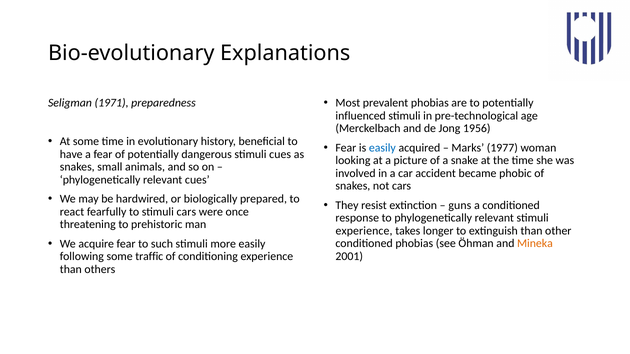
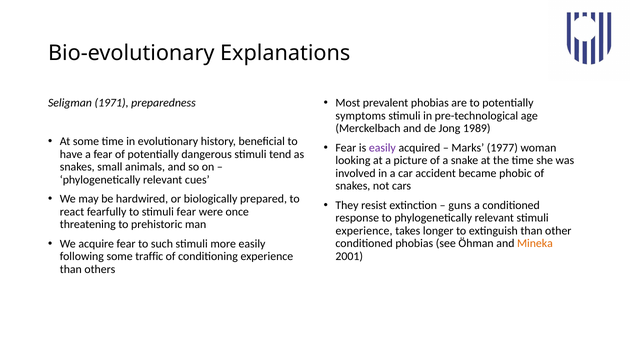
influenced: influenced -> symptoms
1956: 1956 -> 1989
easily at (382, 148) colour: blue -> purple
stimuli cues: cues -> tend
stimuli cars: cars -> fear
